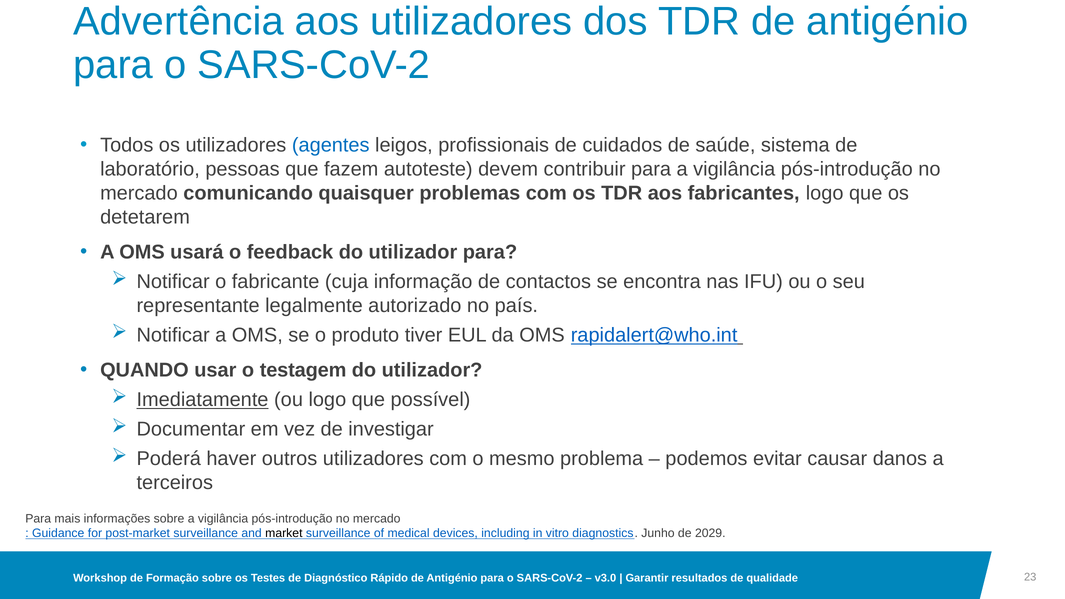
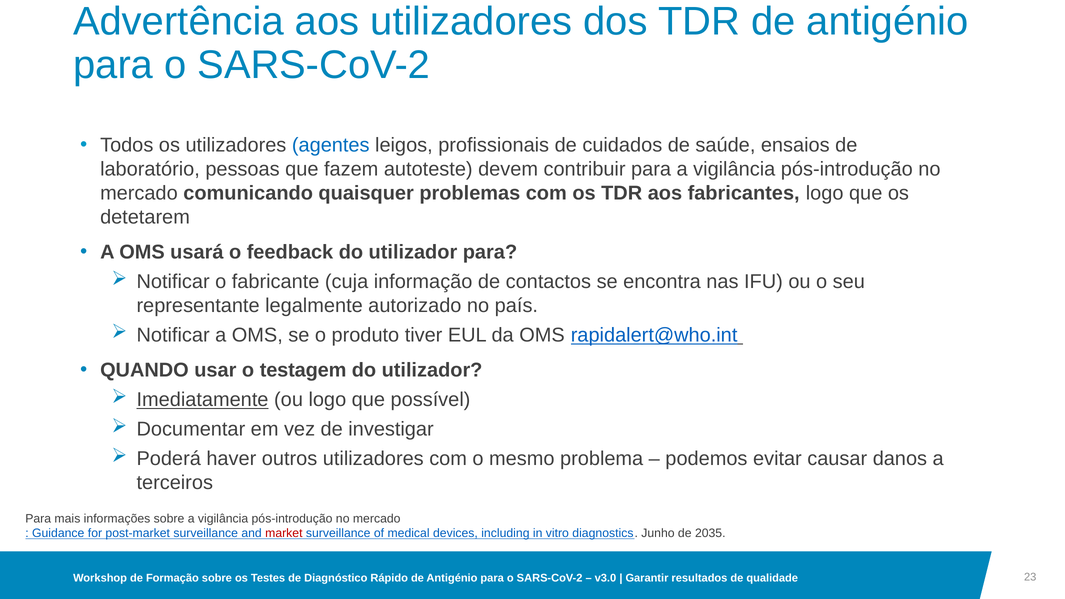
sistema: sistema -> ensaios
market colour: black -> red
2029: 2029 -> 2035
